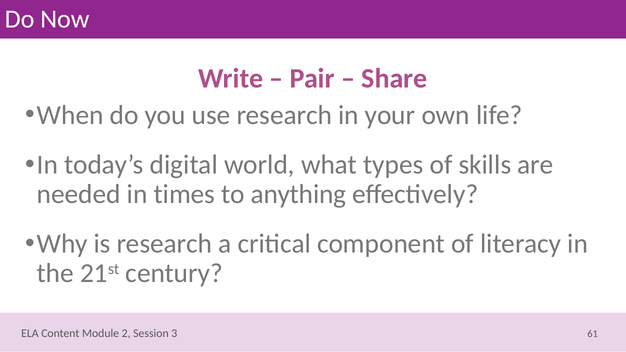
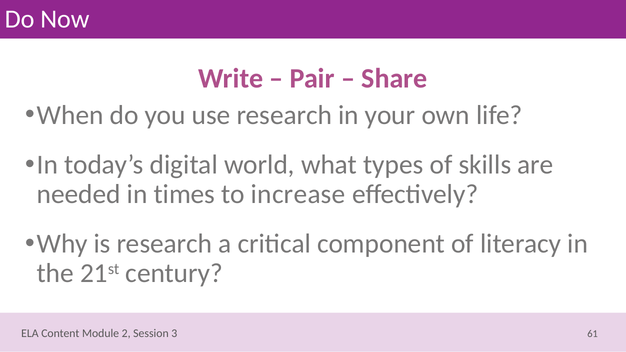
anything: anything -> increase
